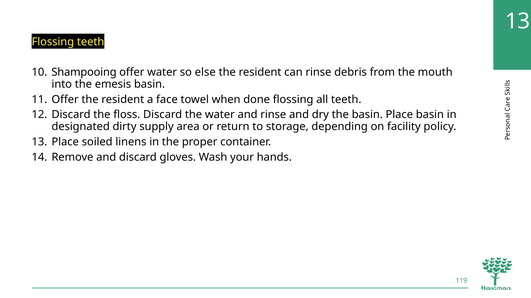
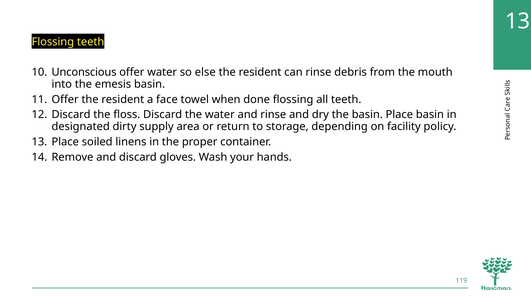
Shampooing: Shampooing -> Unconscious
